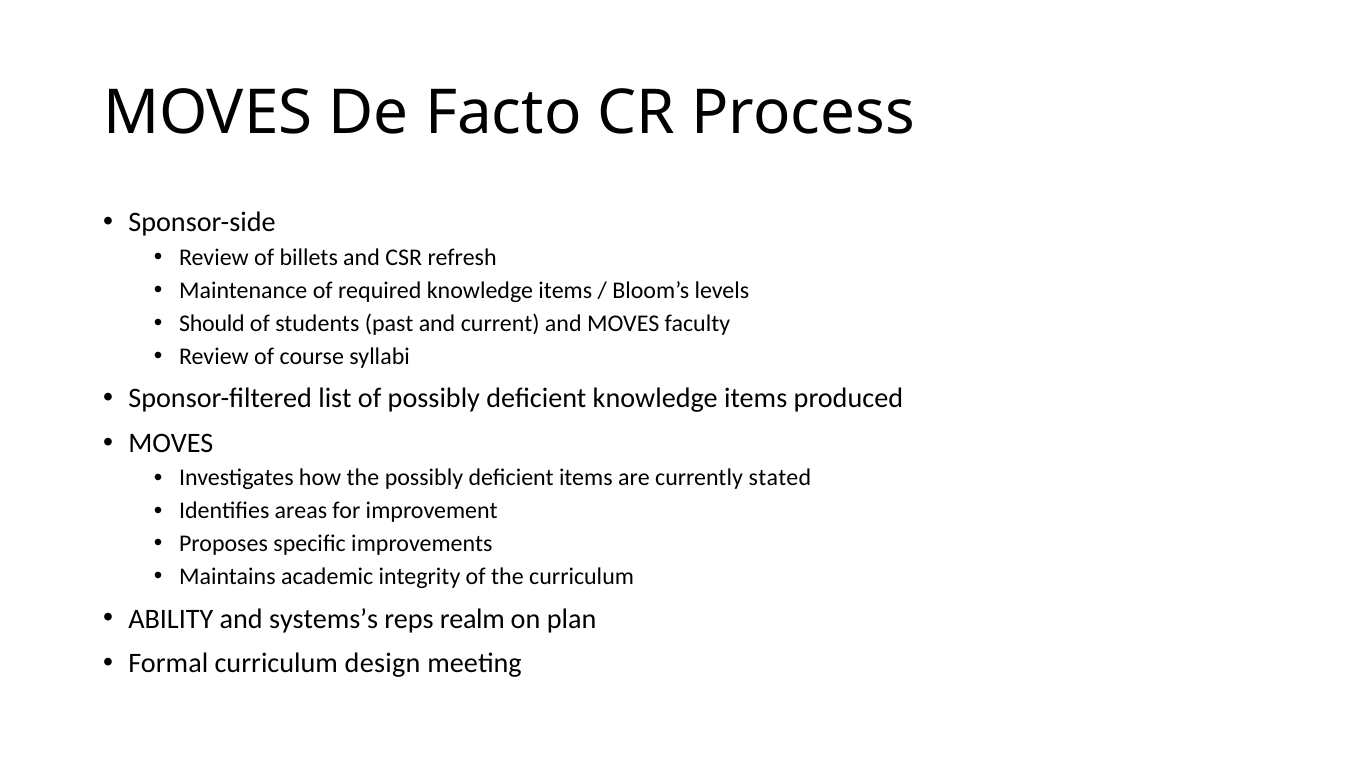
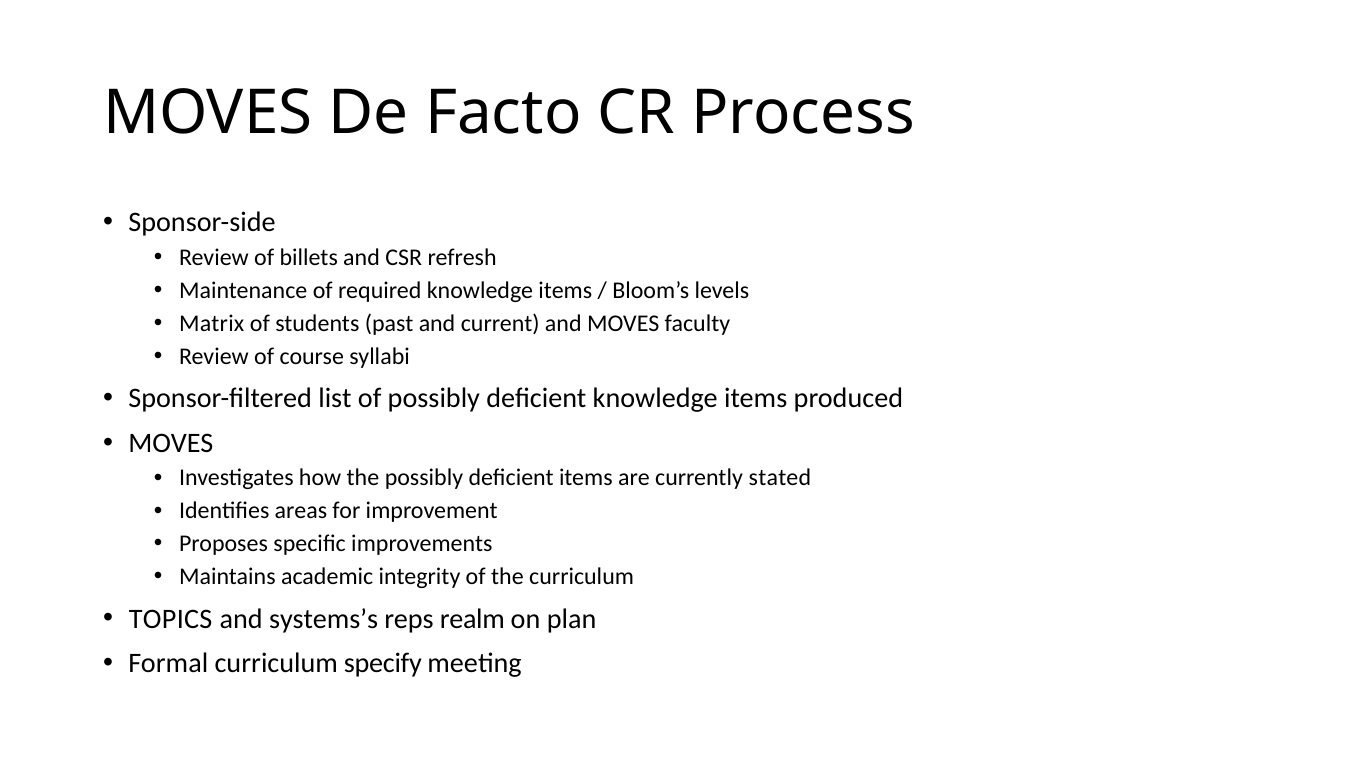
Should: Should -> Matrix
ABILITY: ABILITY -> TOPICS
design: design -> specify
